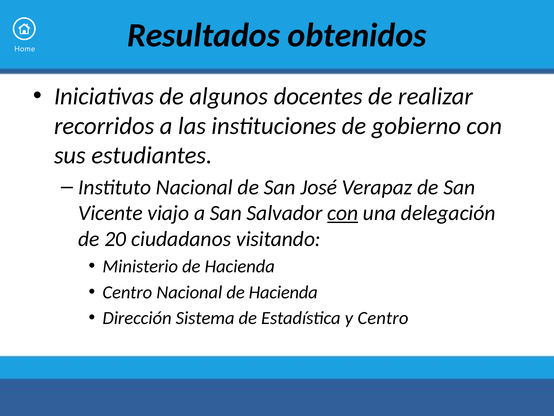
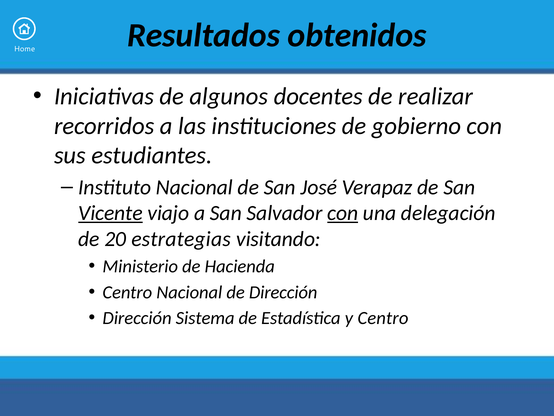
Vicente underline: none -> present
ciudadanos: ciudadanos -> estrategias
Nacional de Hacienda: Hacienda -> Dirección
